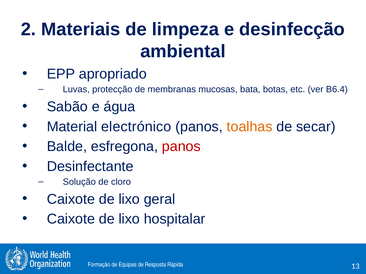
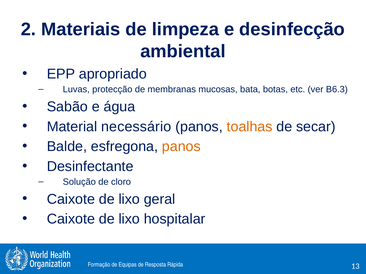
B6.4: B6.4 -> B6.3
electrónico: electrónico -> necessário
panos at (181, 147) colour: red -> orange
